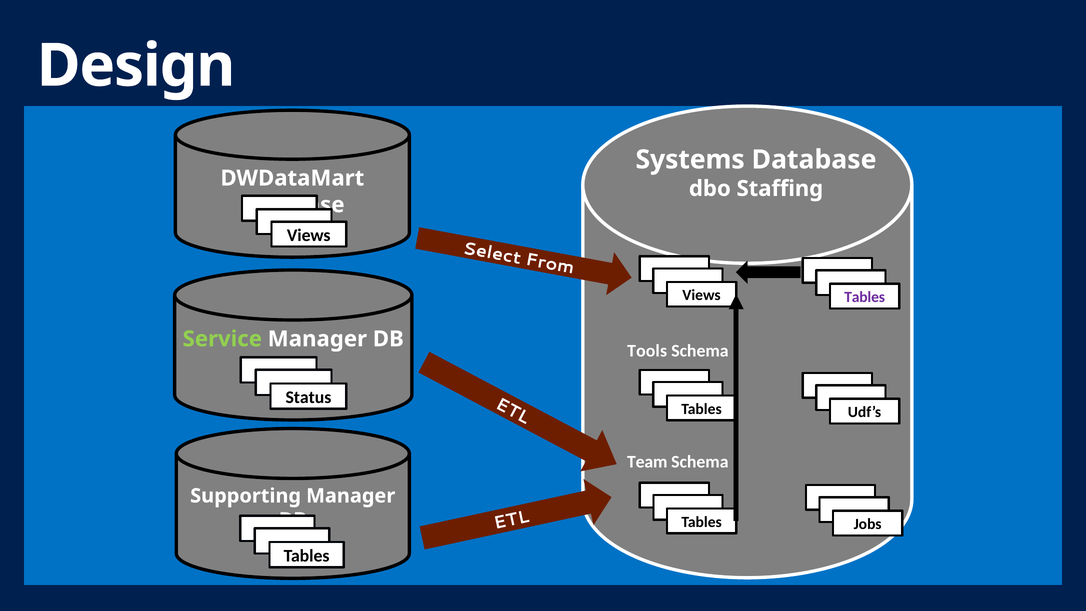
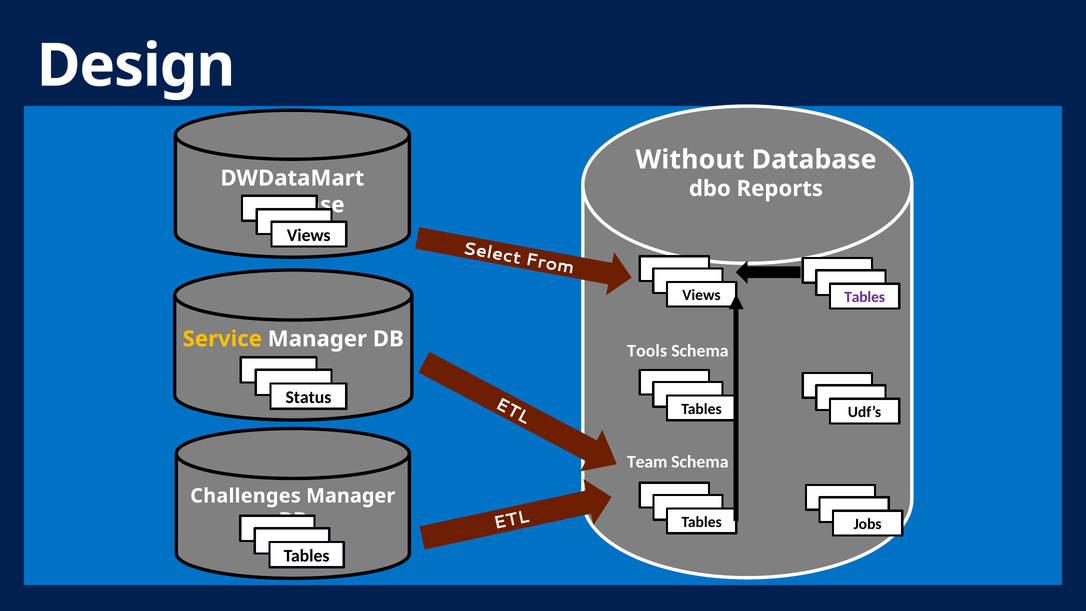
Systems: Systems -> Without
Staffing: Staffing -> Reports
Service colour: light green -> yellow
Supporting: Supporting -> Challenges
